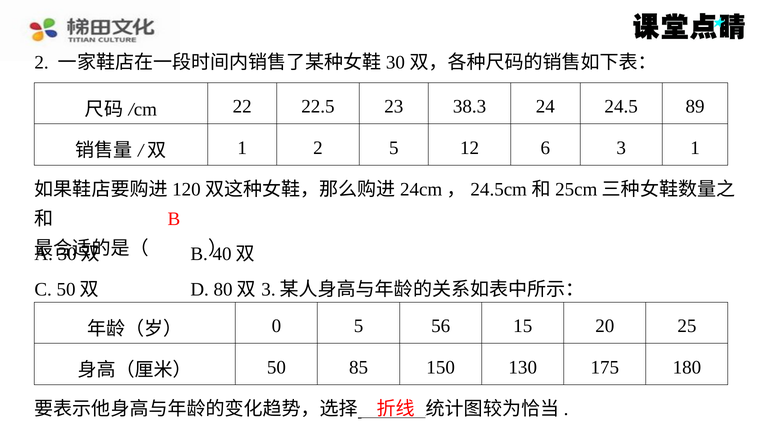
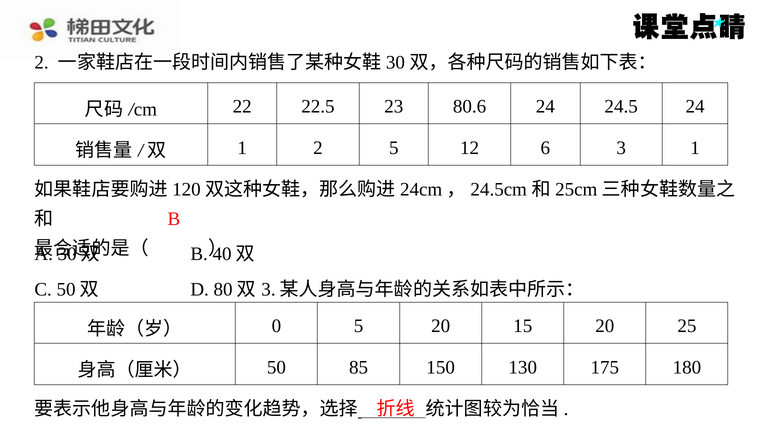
38.3: 38.3 -> 80.6
24.5 89: 89 -> 24
5 56: 56 -> 20
